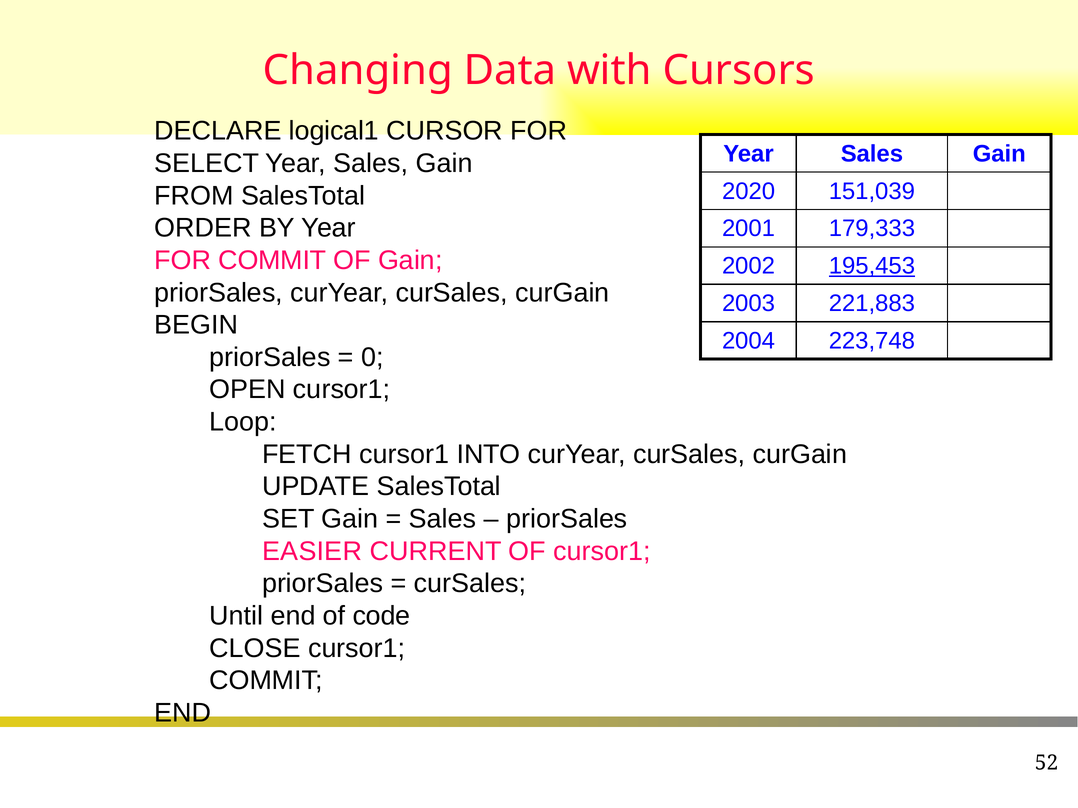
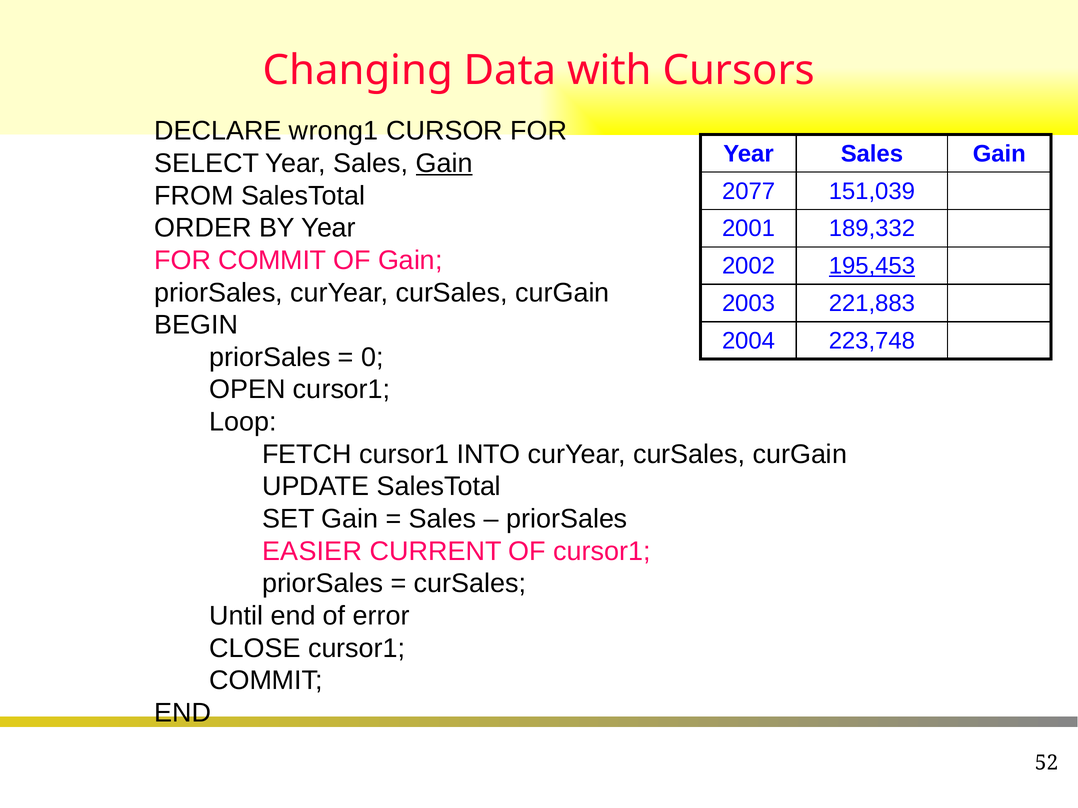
logical1: logical1 -> wrong1
Gain at (444, 163) underline: none -> present
2020: 2020 -> 2077
179,333: 179,333 -> 189,332
code: code -> error
